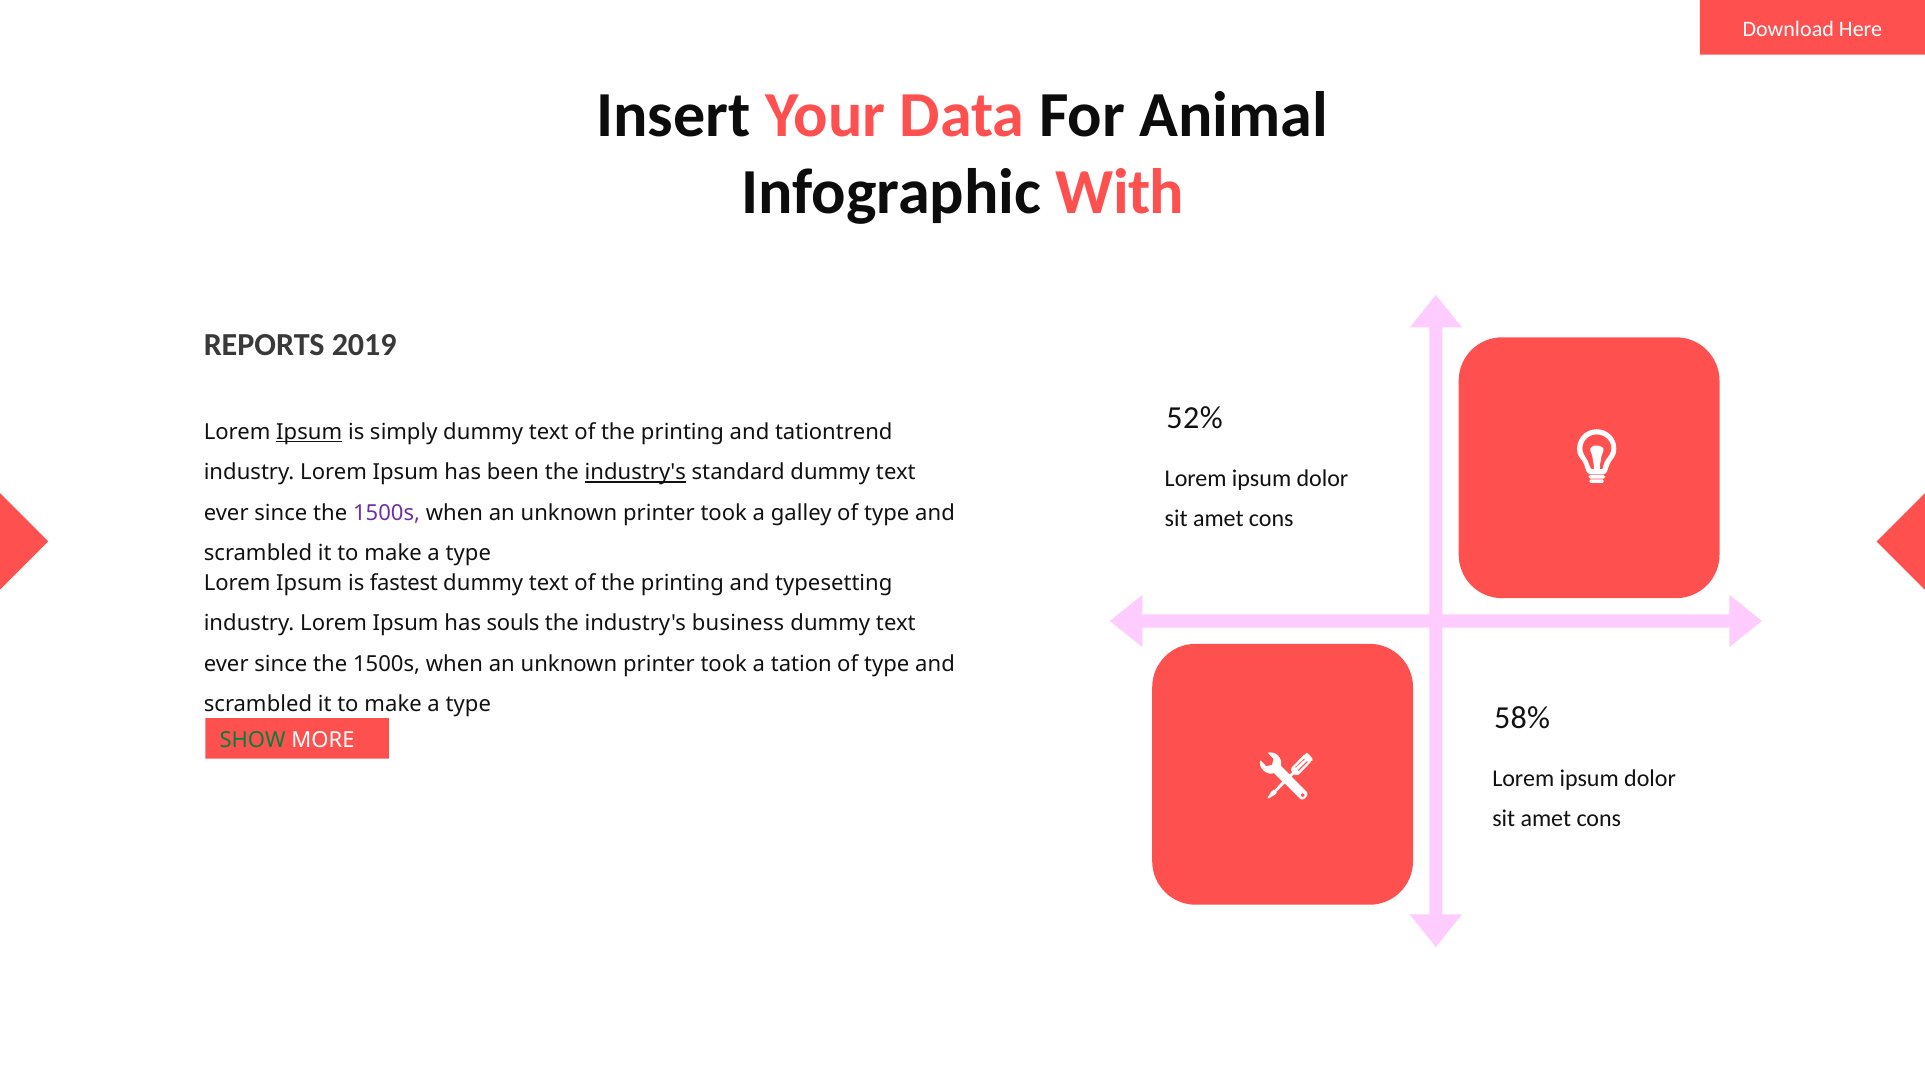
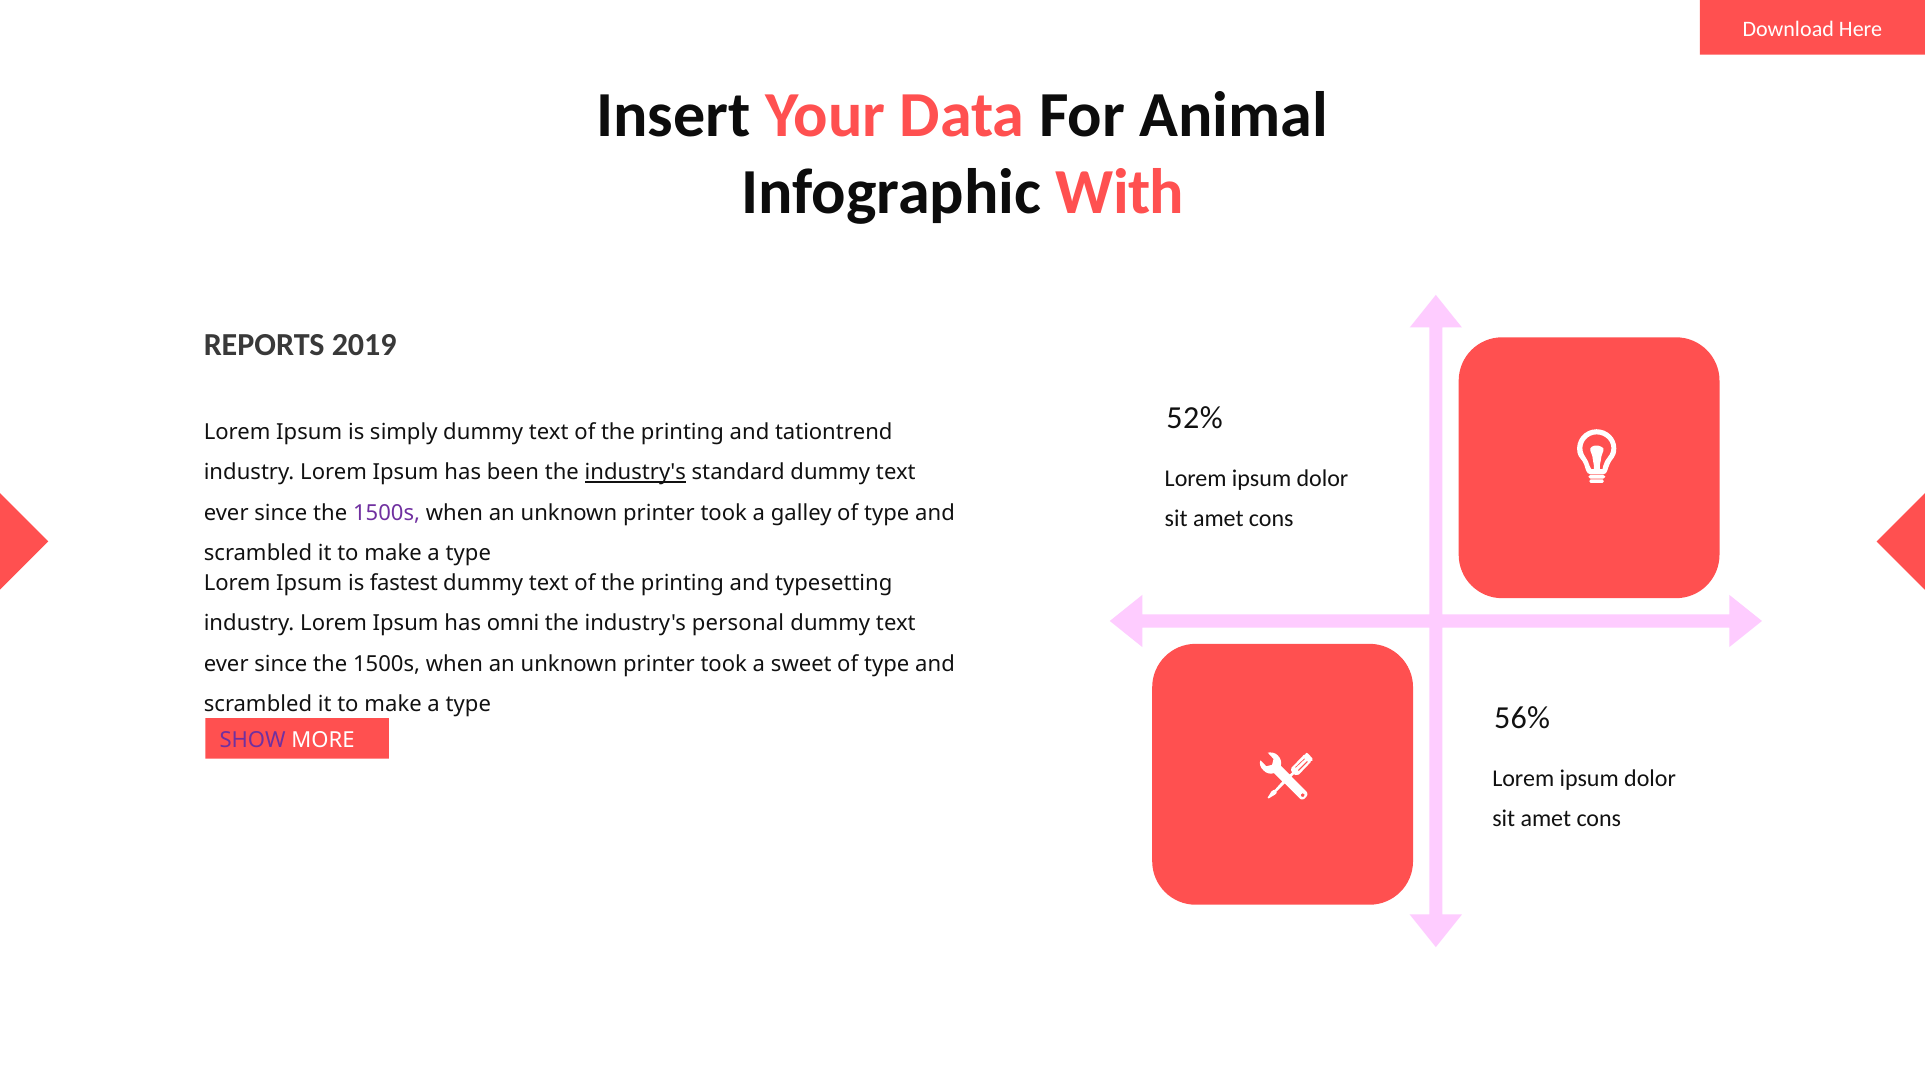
Ipsum at (309, 432) underline: present -> none
souls: souls -> omni
business: business -> personal
tation: tation -> sweet
58%: 58% -> 56%
SHOW colour: green -> purple
